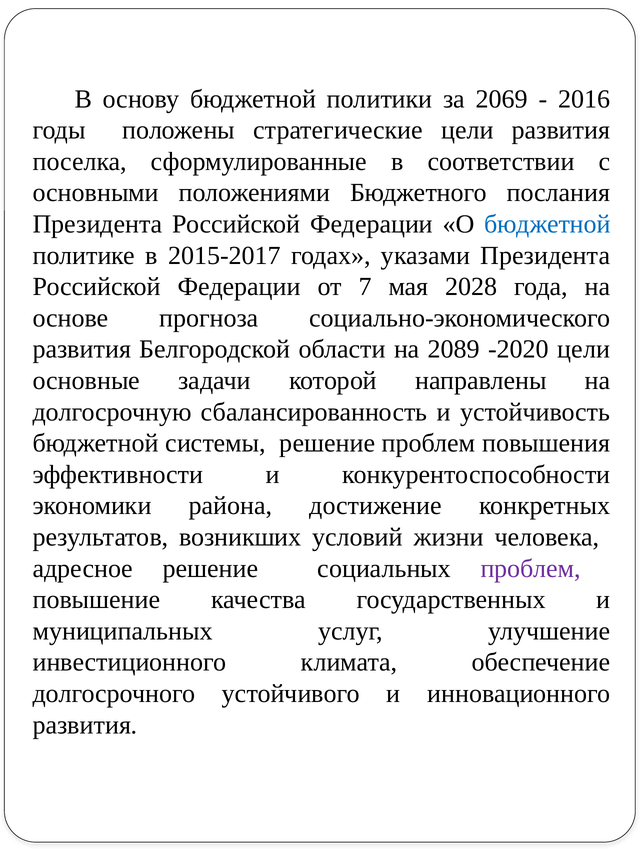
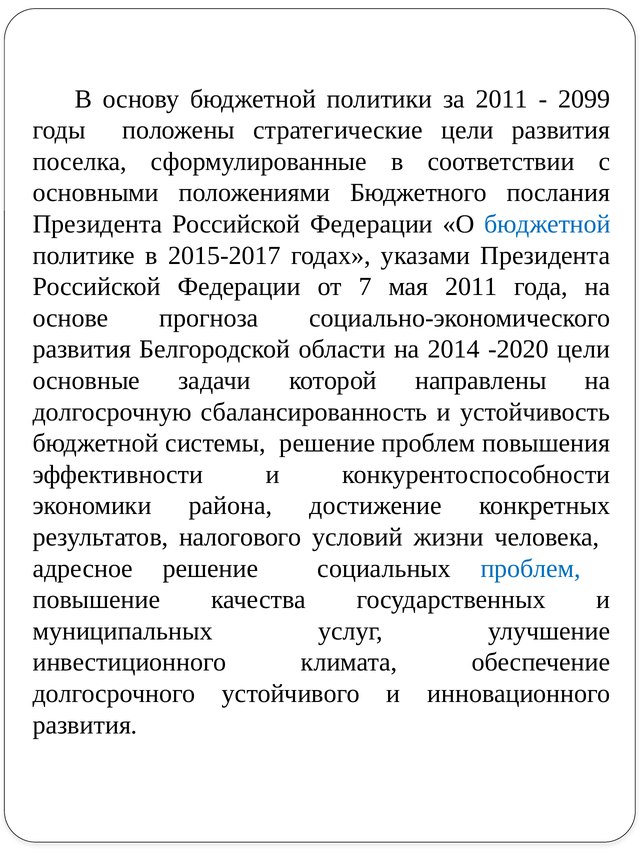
за 2069: 2069 -> 2011
2016: 2016 -> 2099
мая 2028: 2028 -> 2011
2089: 2089 -> 2014
возникших: возникших -> налогового
проблем at (531, 568) colour: purple -> blue
